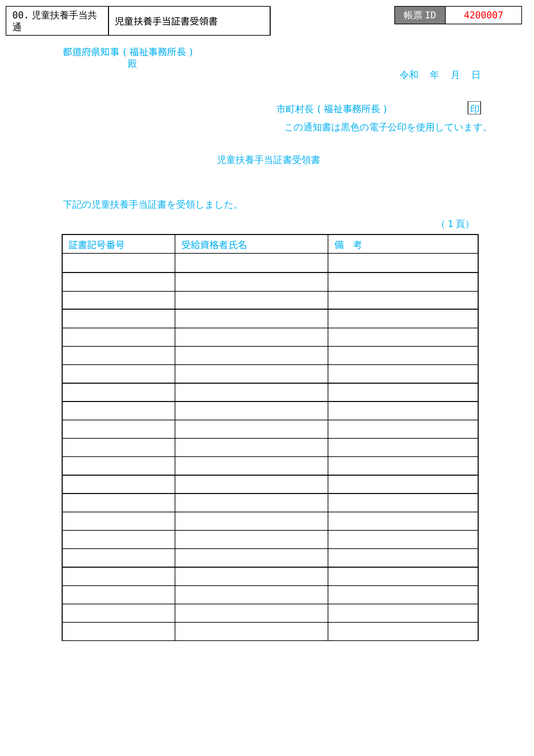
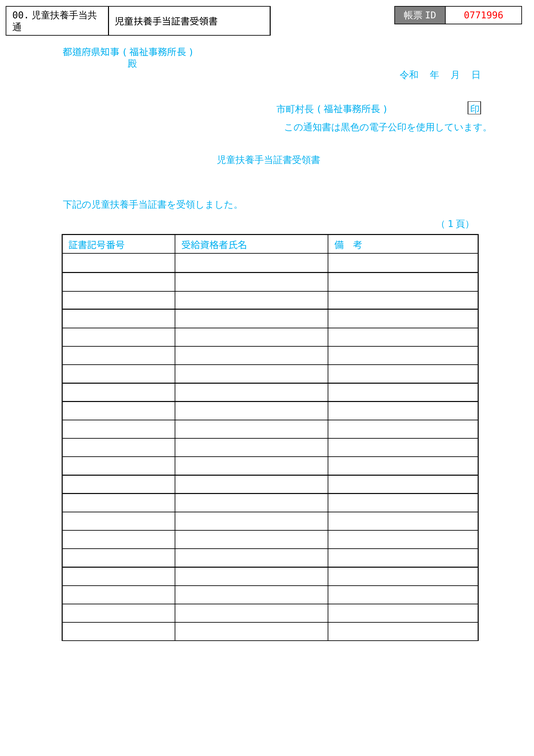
4200007: 4200007 -> 0771996
